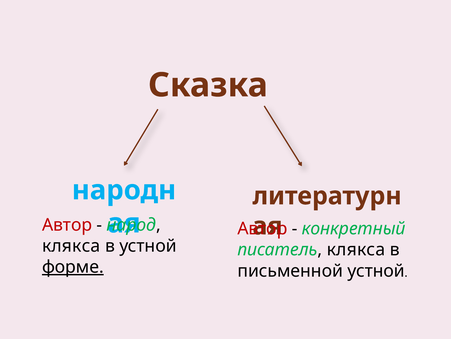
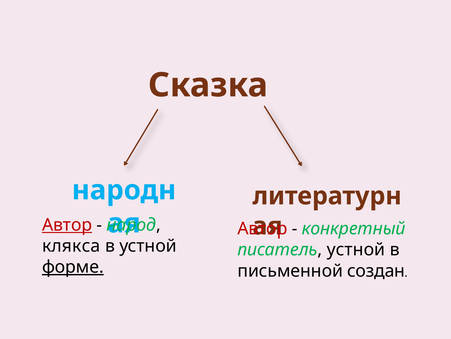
Автор at (67, 224) underline: none -> present
писатель клякса: клякса -> устной
письменной устной: устной -> создан
